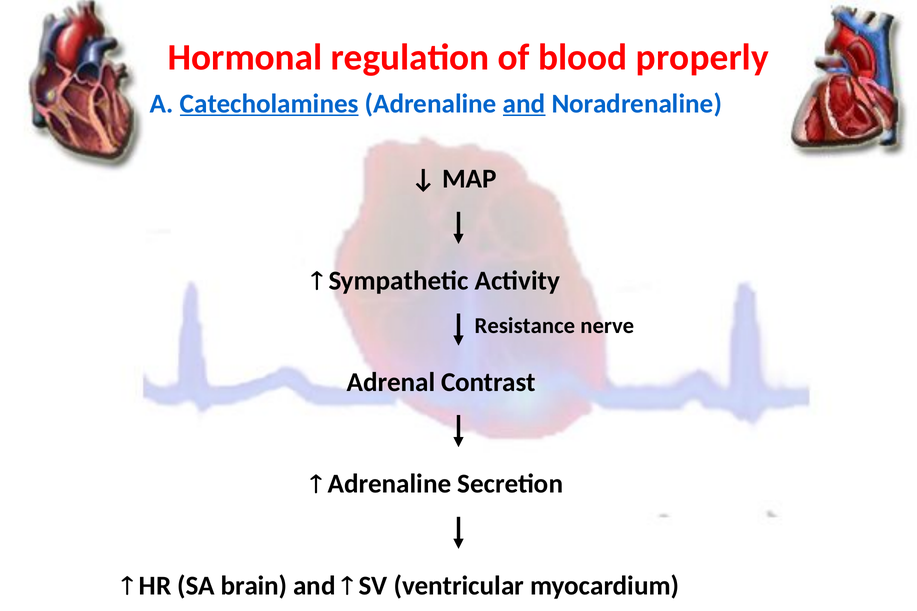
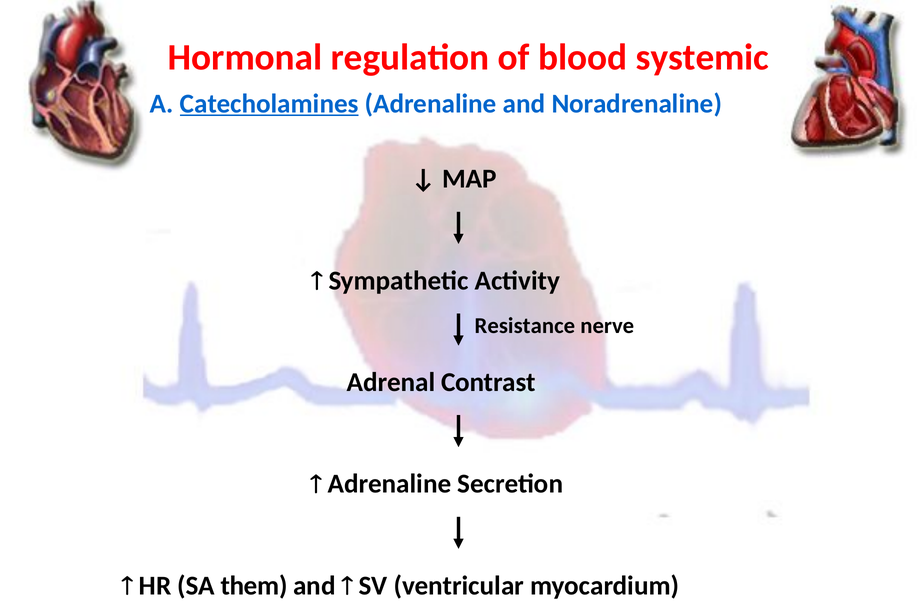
properly: properly -> systemic
and at (524, 104) underline: present -> none
brain: brain -> them
